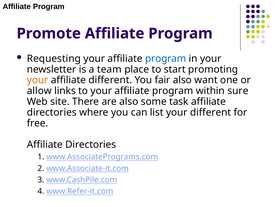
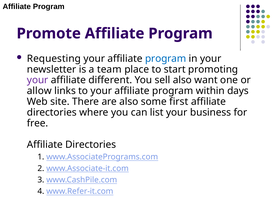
your at (38, 80) colour: orange -> purple
fair: fair -> sell
sure: sure -> days
task: task -> first
your different: different -> business
